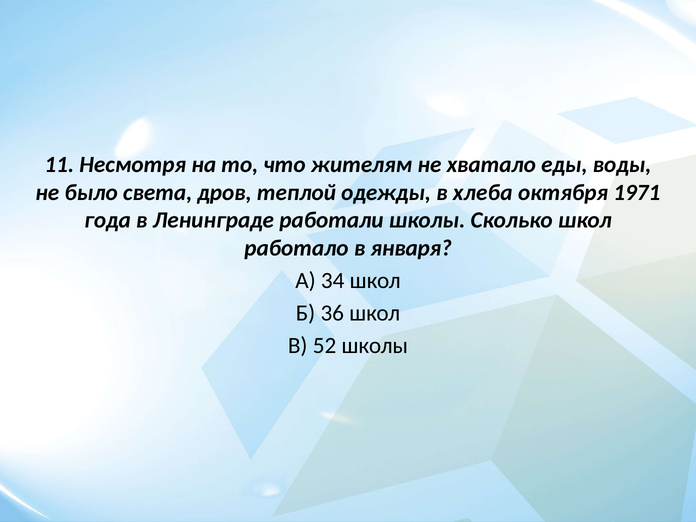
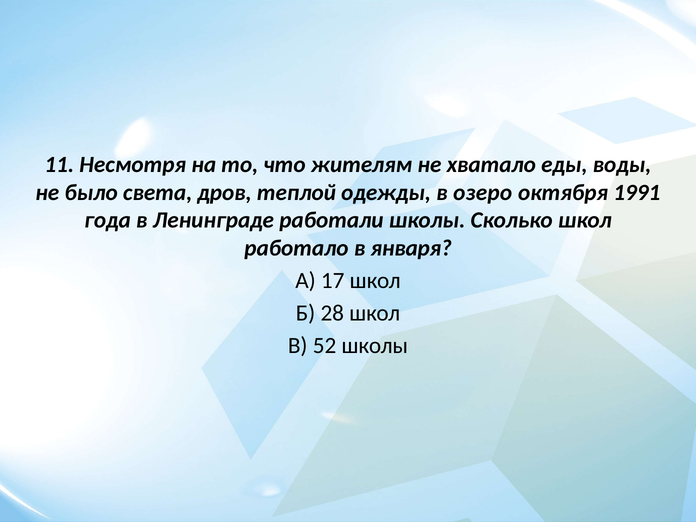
хлеба: хлеба -> озеро
1971: 1971 -> 1991
34: 34 -> 17
36: 36 -> 28
